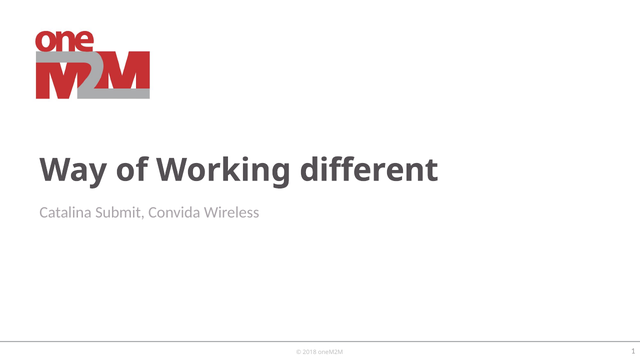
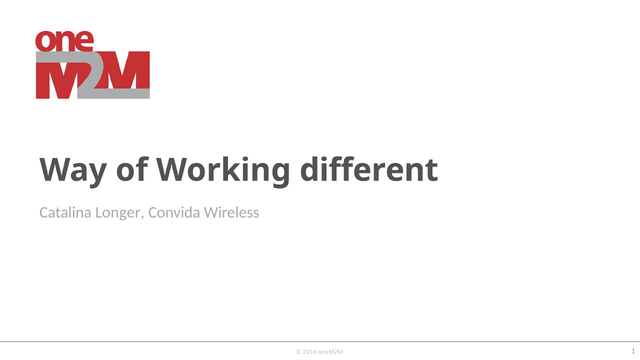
Submit: Submit -> Longer
